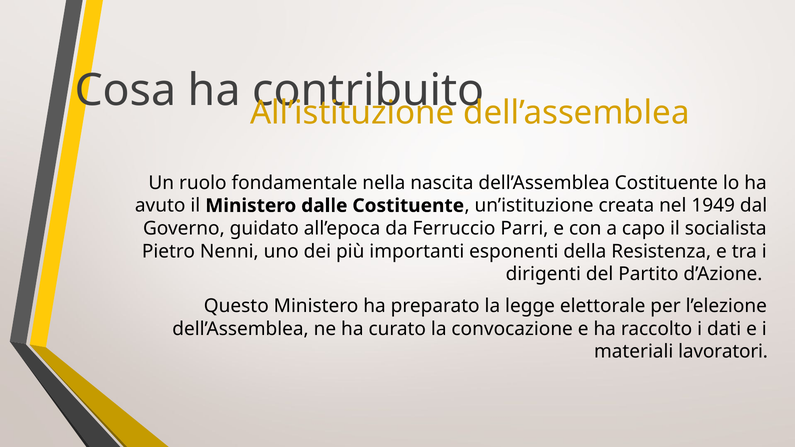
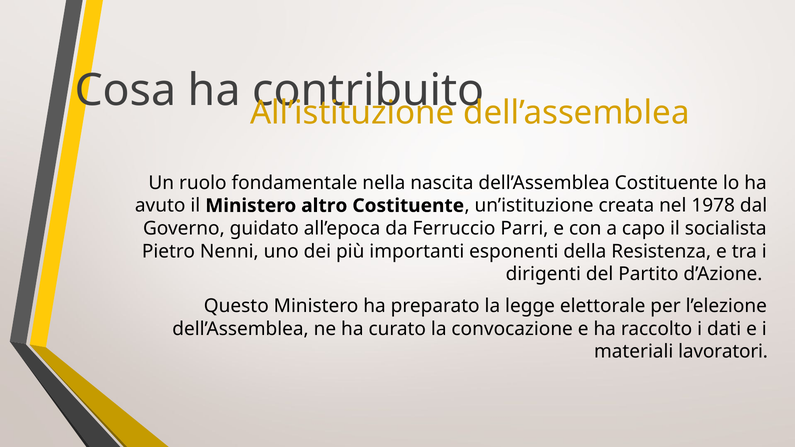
dalle: dalle -> altro
1949: 1949 -> 1978
